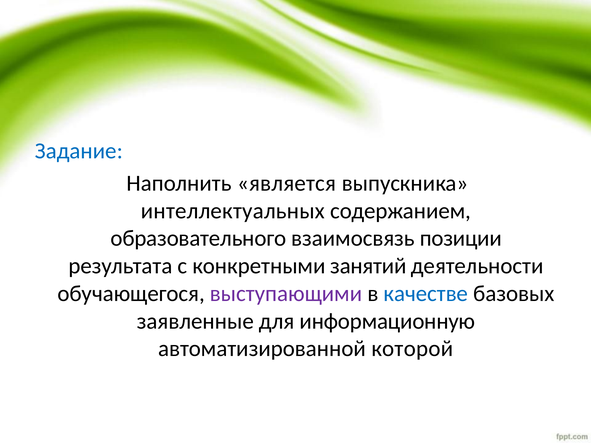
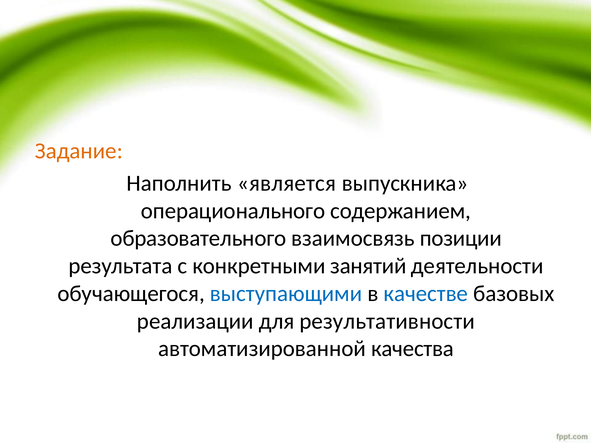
Задание colour: blue -> orange
интеллектуальных: интеллектуальных -> операционального
выступающими colour: purple -> blue
заявленные: заявленные -> реализации
информационную: информационную -> результативности
которой: которой -> качества
